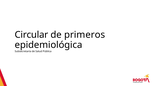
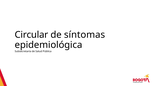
primeros: primeros -> síntomas
